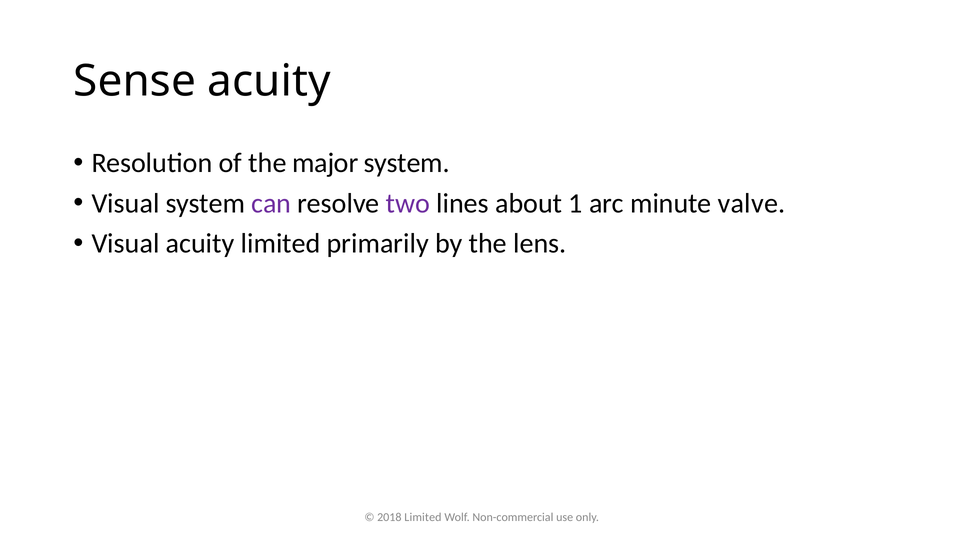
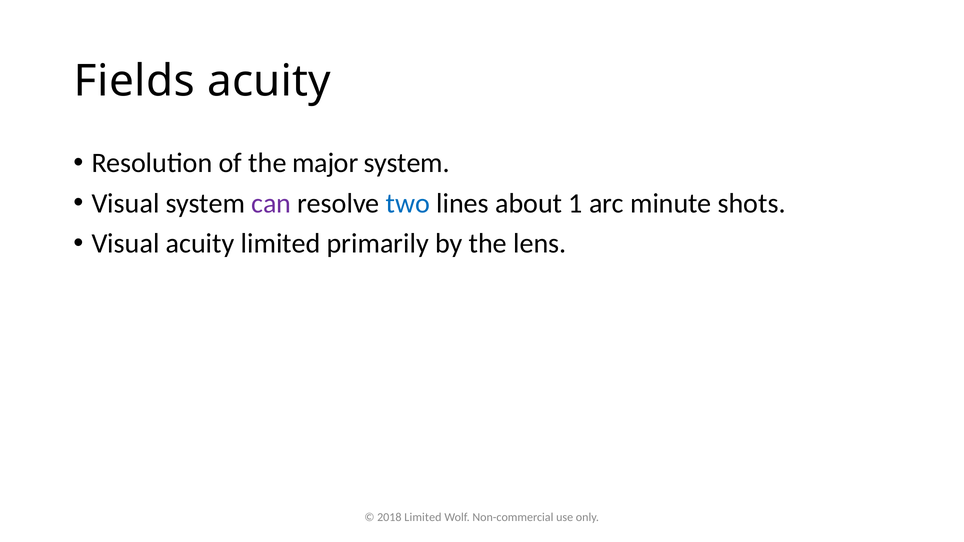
Sense: Sense -> Fields
two colour: purple -> blue
valve: valve -> shots
